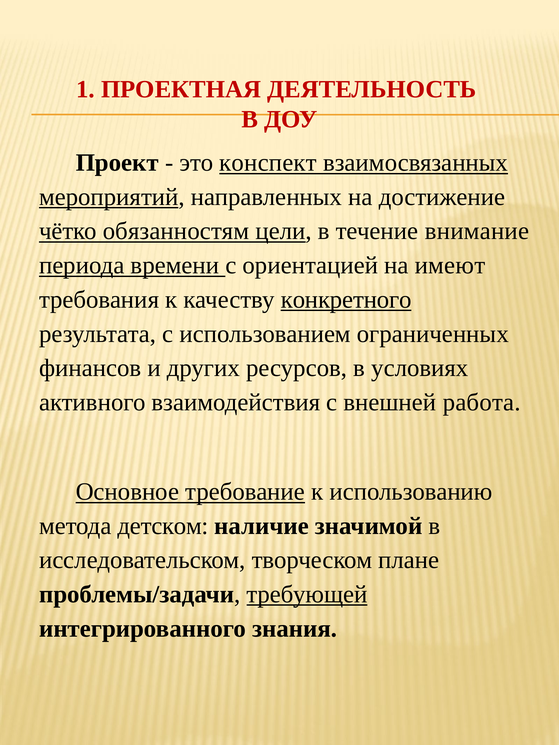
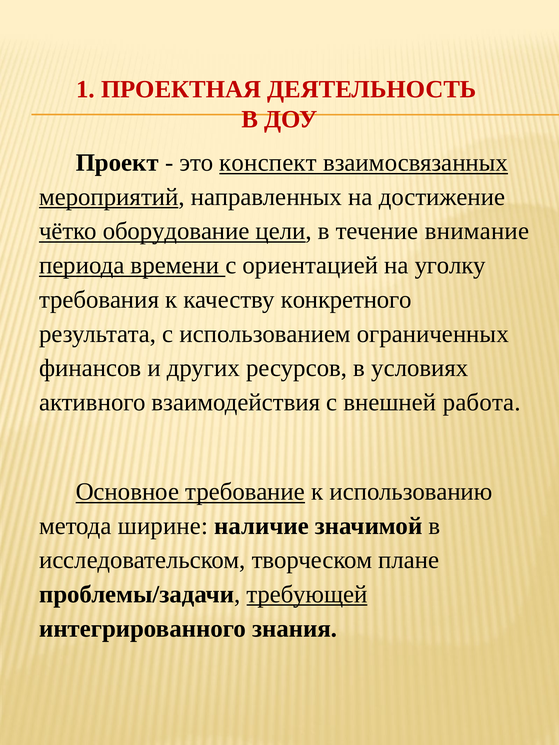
обязанностям: обязанностям -> оборудование
имеют: имеют -> уголку
конкретного underline: present -> none
детском: детском -> ширине
